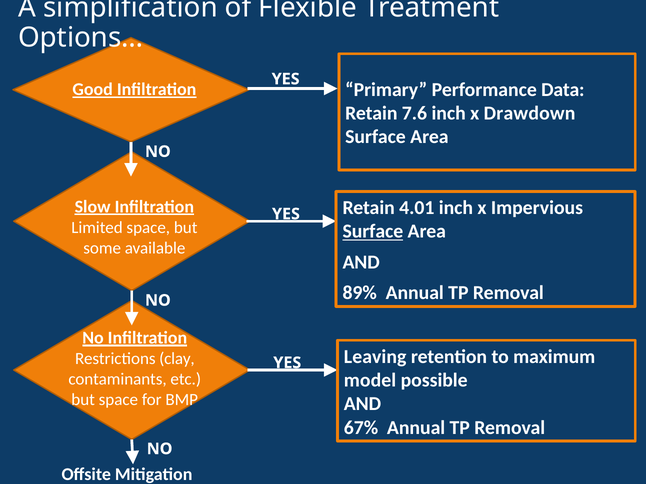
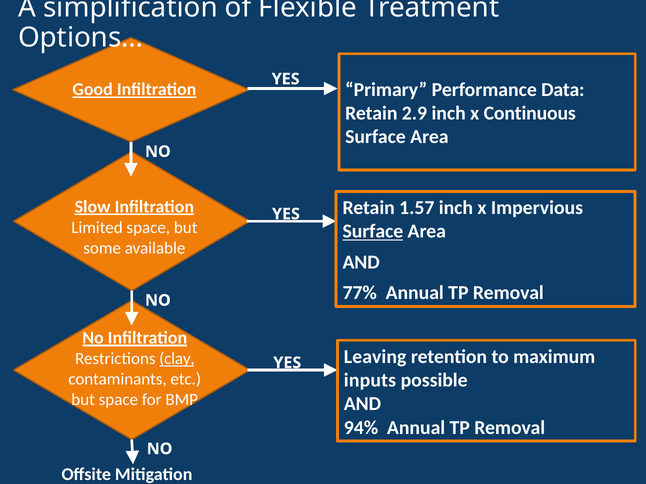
7.6: 7.6 -> 2.9
Drawdown: Drawdown -> Continuous
4.01: 4.01 -> 1.57
89%: 89% -> 77%
clay underline: none -> present
model: model -> inputs
67%: 67% -> 94%
